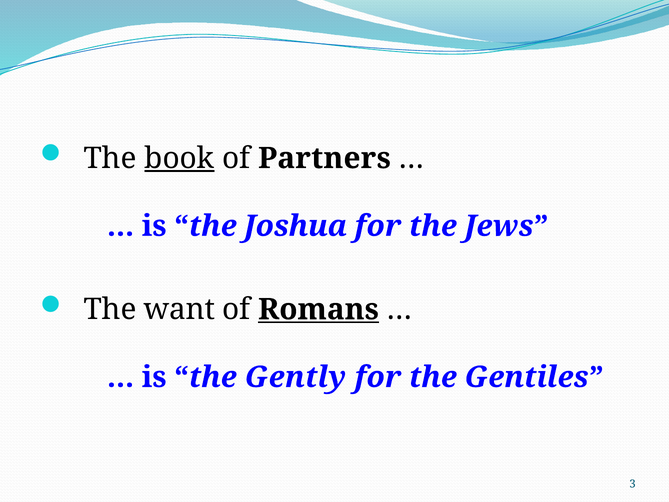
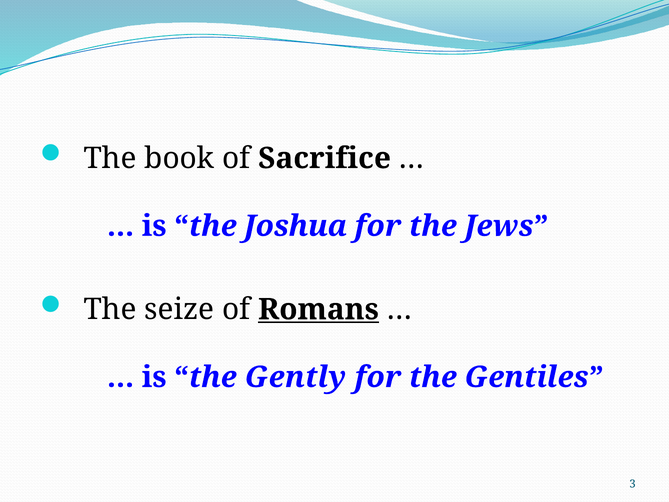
book underline: present -> none
Partners: Partners -> Sacrifice
want: want -> seize
